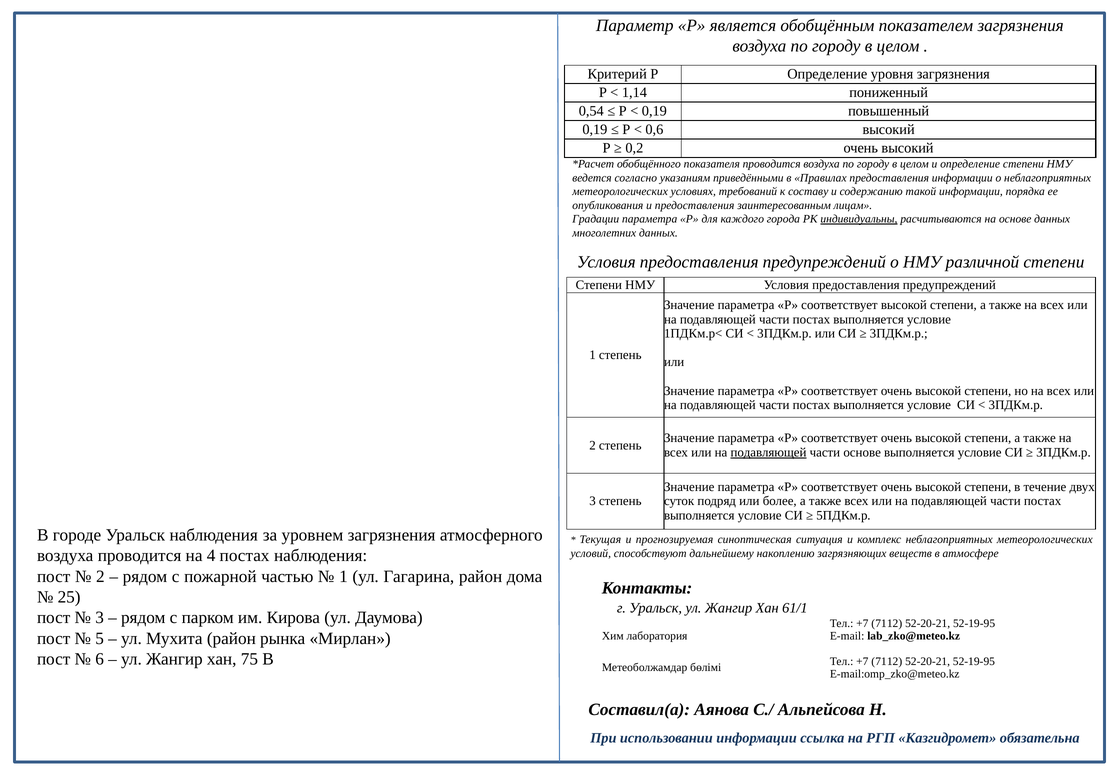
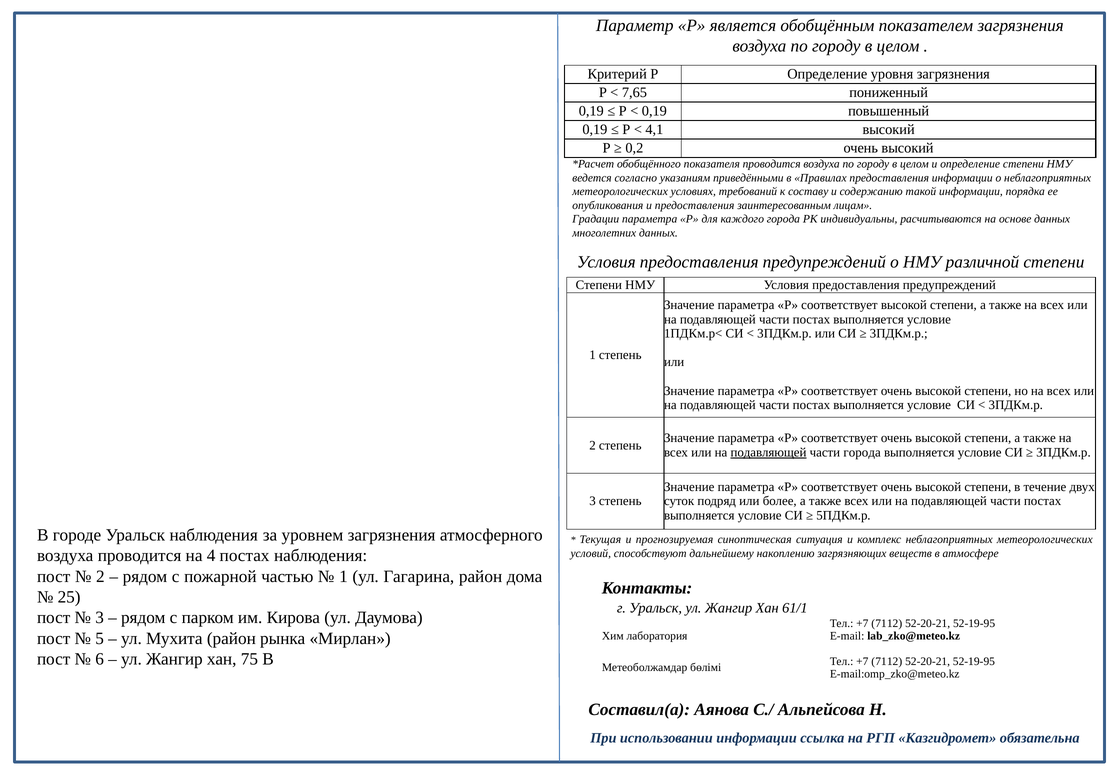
1,14: 1,14 -> 7,65
0,54 at (591, 111): 0,54 -> 0,19
0,6: 0,6 -> 4,1
индивидуальны underline: present -> none
части основе: основе -> города
